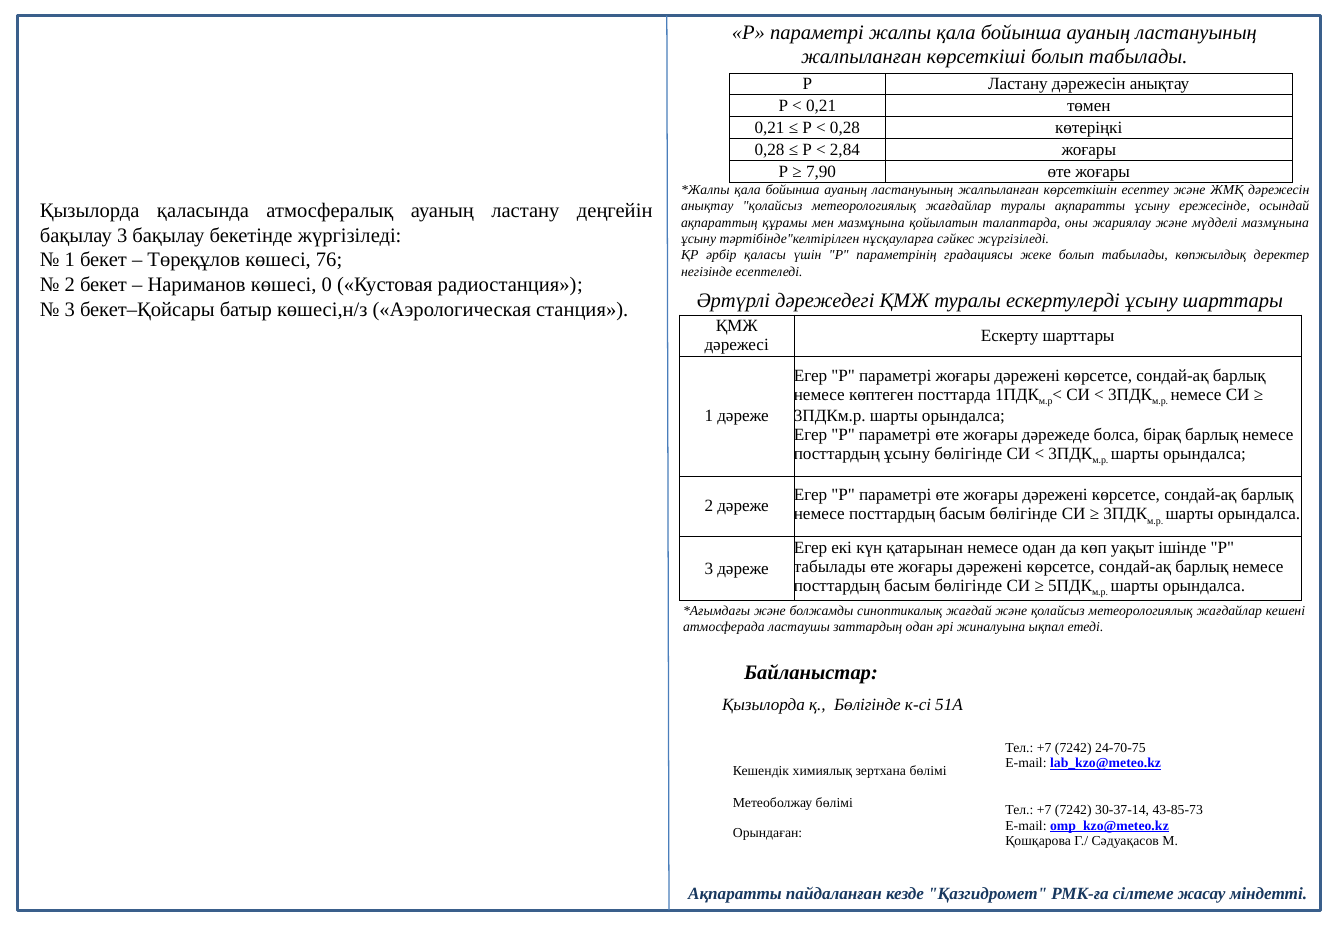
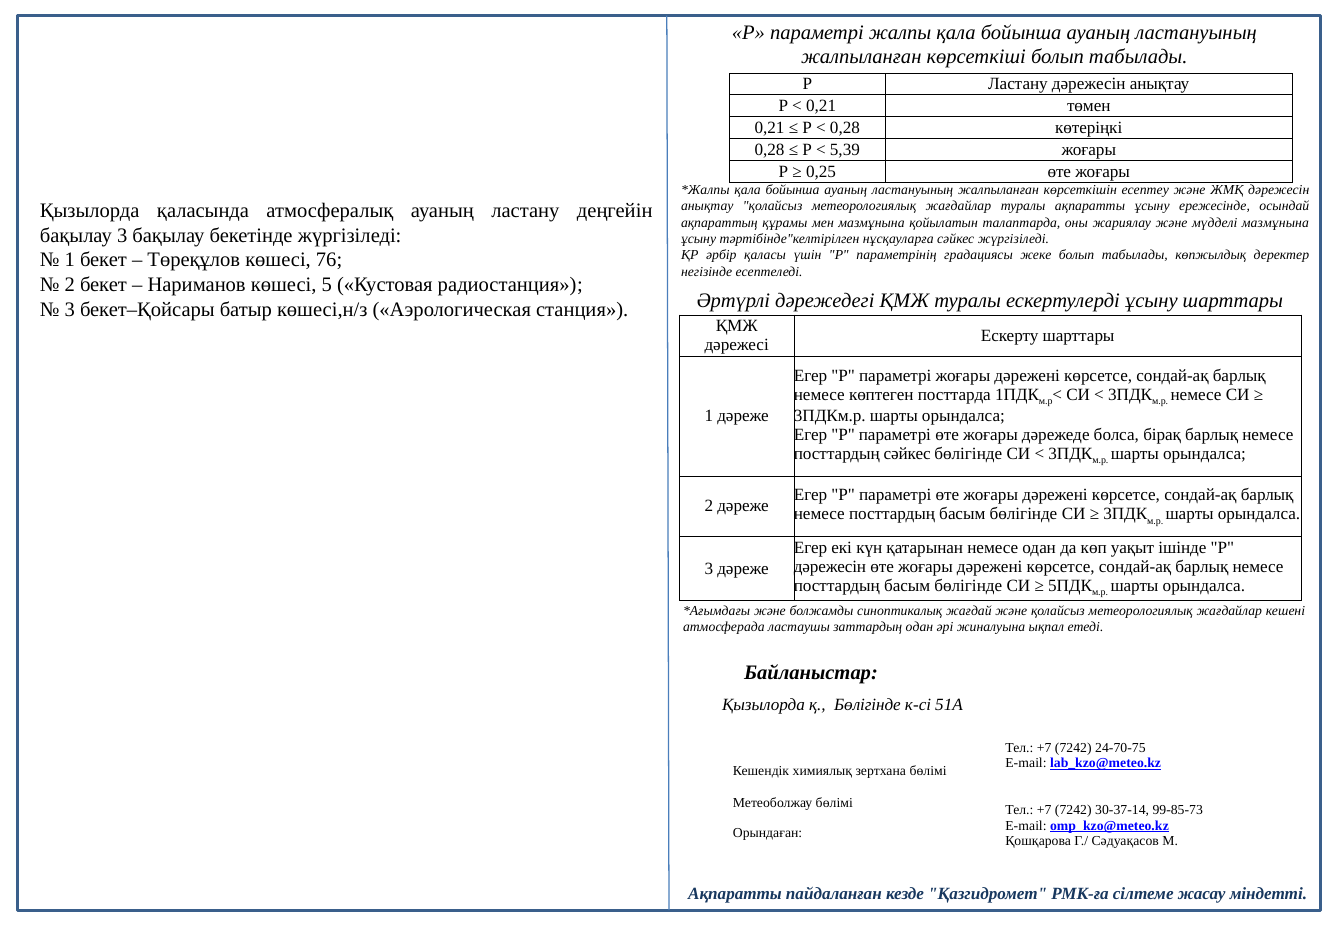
2,84: 2,84 -> 5,39
7,90: 7,90 -> 0,25
0: 0 -> 5
посттардың ұсыну: ұсыну -> сәйкес
табылады at (830, 567): табылады -> дәрежесін
43-85-73: 43-85-73 -> 99-85-73
